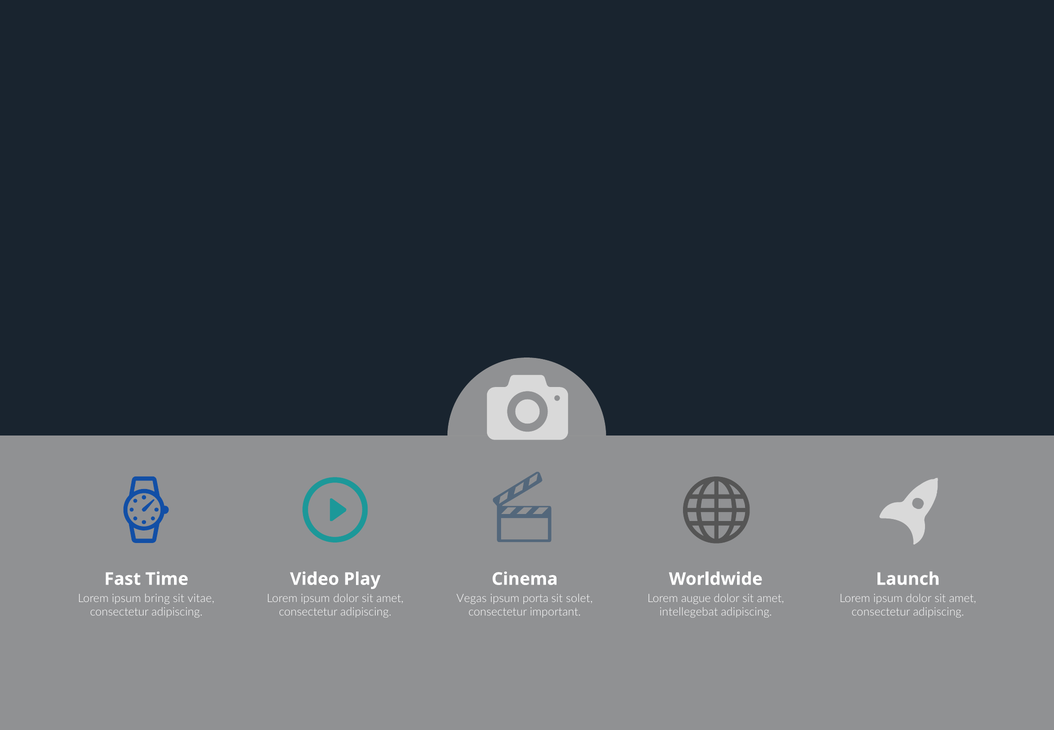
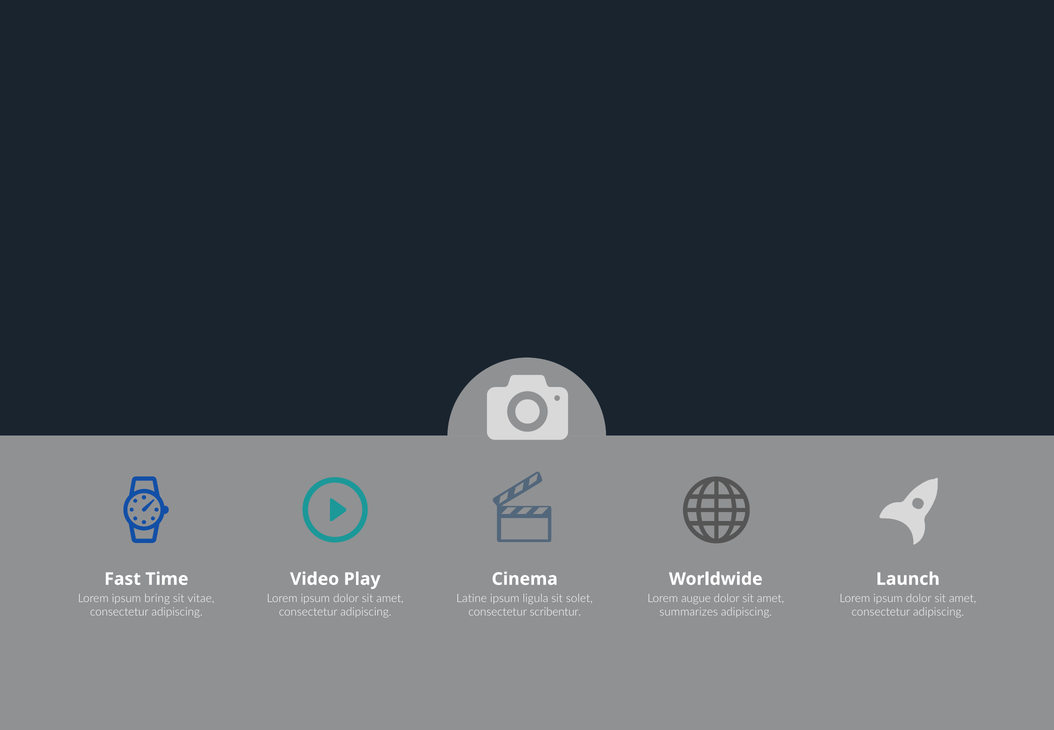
Vegas: Vegas -> Latine
porta: porta -> ligula
important: important -> scribentur
intellegebat: intellegebat -> summarizes
